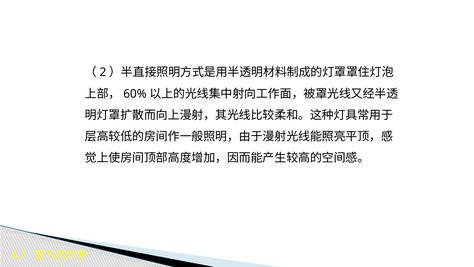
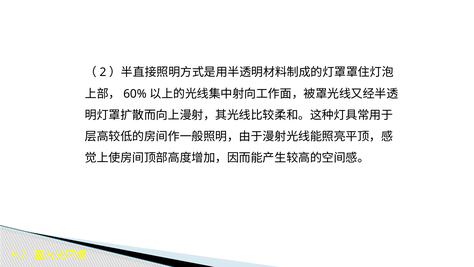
4.1: 4.1 -> 9.7
